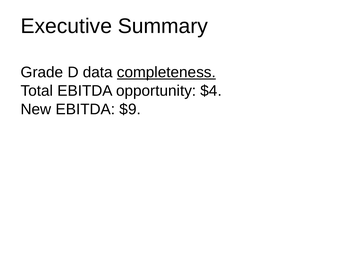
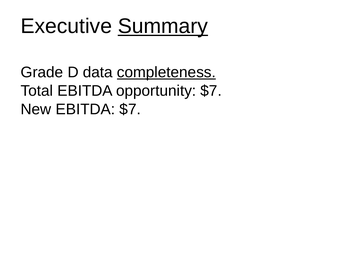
Summary underline: none -> present
opportunity $4: $4 -> $7
EBITDA $9: $9 -> $7
